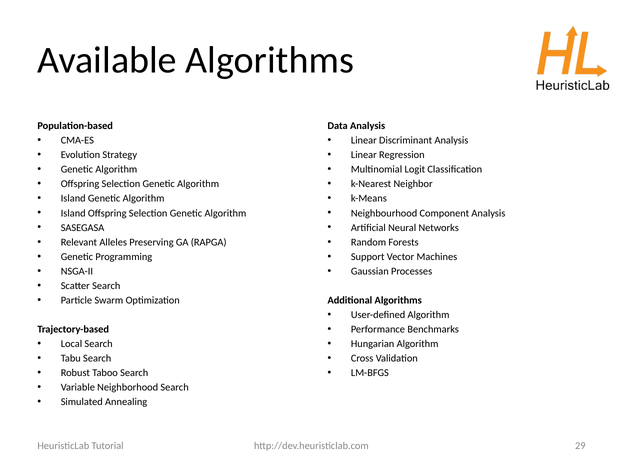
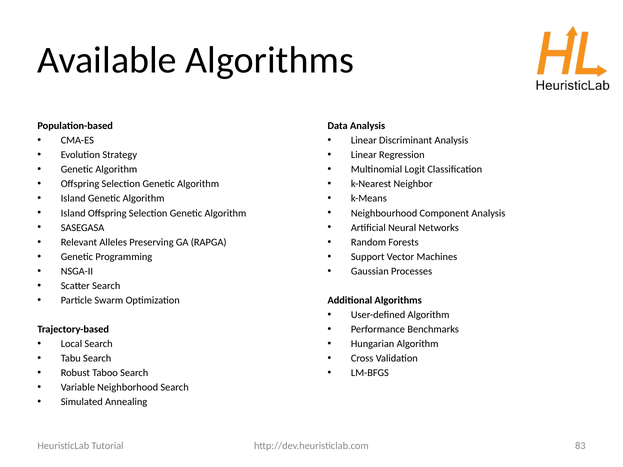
29: 29 -> 83
